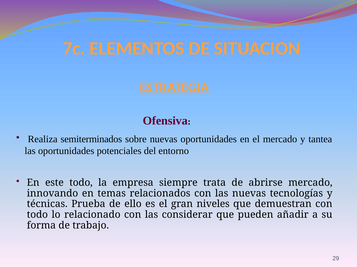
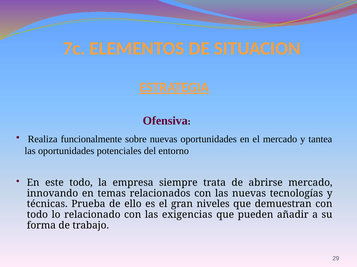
semiterminados: semiterminados -> funcionalmente
considerar: considerar -> exigencias
